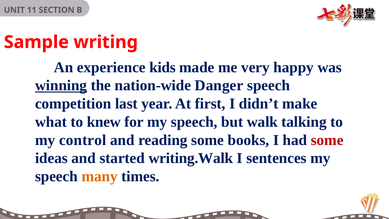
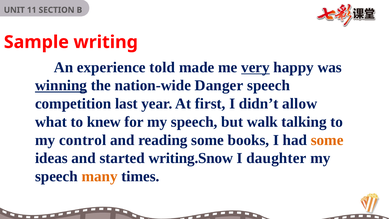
kids: kids -> told
very underline: none -> present
make: make -> allow
some at (327, 140) colour: red -> orange
writing.Walk: writing.Walk -> writing.Snow
sentences: sentences -> daughter
